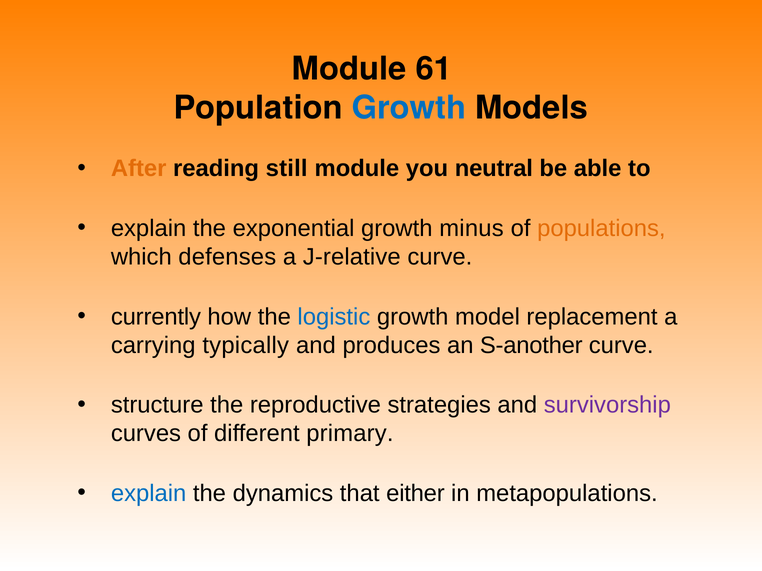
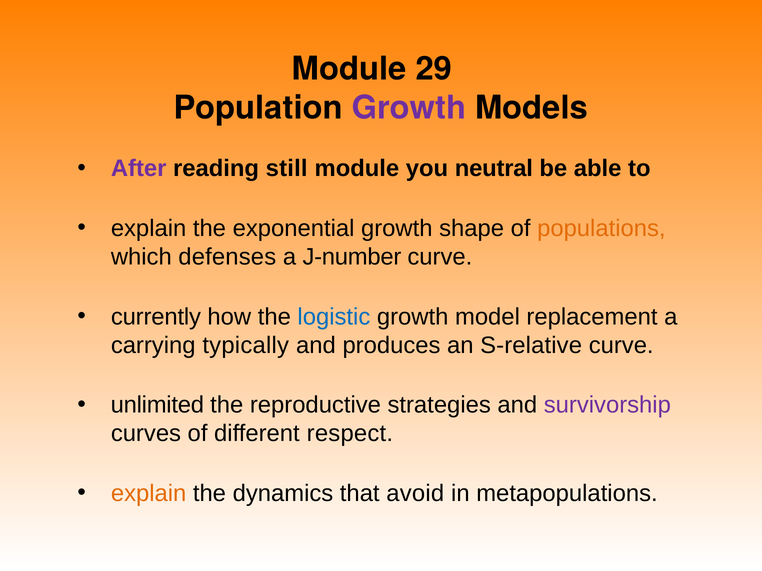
61: 61 -> 29
Growth at (409, 108) colour: blue -> purple
After colour: orange -> purple
minus: minus -> shape
J-relative: J-relative -> J-number
S-another: S-another -> S-relative
structure: structure -> unlimited
primary: primary -> respect
explain at (149, 494) colour: blue -> orange
either: either -> avoid
